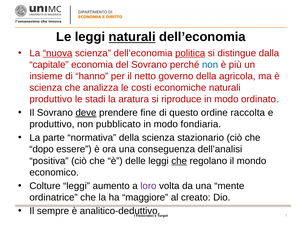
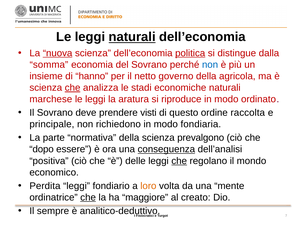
capitale: capitale -> somma
che at (73, 88) underline: none -> present
costi: costi -> stadi
produttivo at (51, 99): produttivo -> marchese
stadi at (95, 99): stadi -> leggi
deve underline: present -> none
fine: fine -> visti
produttivo at (52, 125): produttivo -> principale
pubblicato: pubblicato -> richiedono
stazionario: stazionario -> prevalgono
conseguenza underline: none -> present
Colture: Colture -> Perdita
aumento: aumento -> fondiario
loro colour: purple -> orange
che at (88, 198) underline: none -> present
